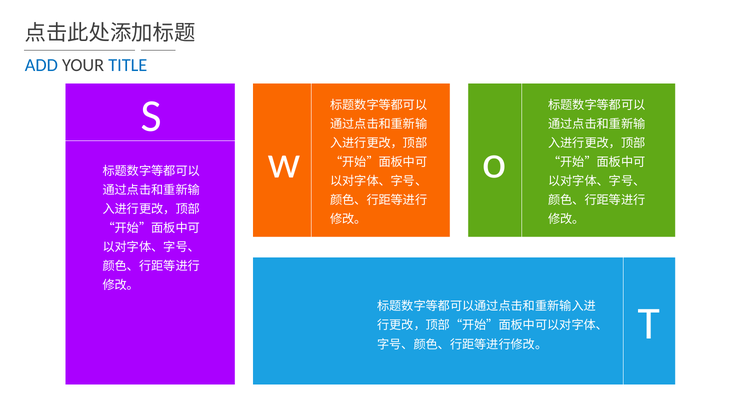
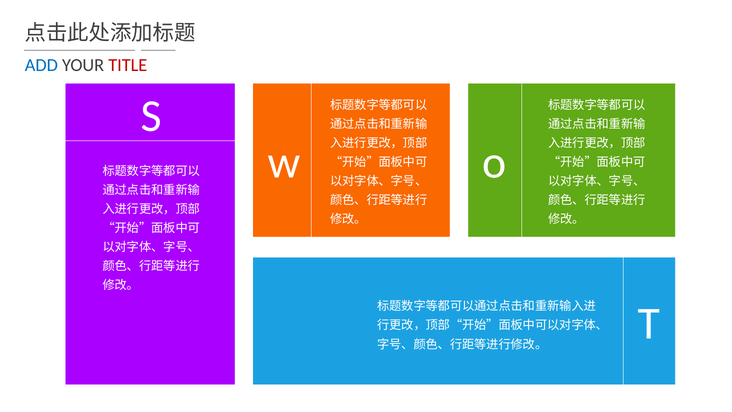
TITLE colour: blue -> red
